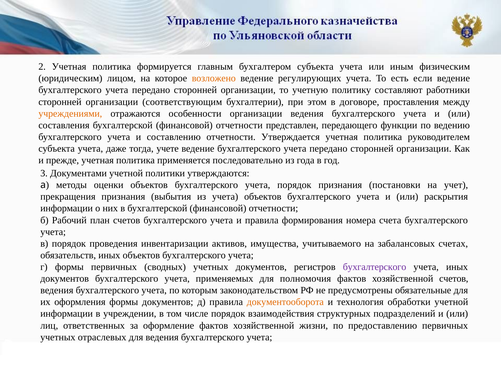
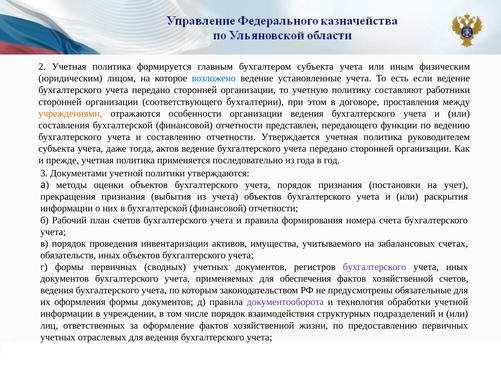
возложено colour: orange -> blue
регулирующих: регулирующих -> установленные
соответствующим: соответствующим -> соответствующего
учете: учете -> актов
полномочия: полномочия -> обеспечения
документооборота colour: orange -> purple
